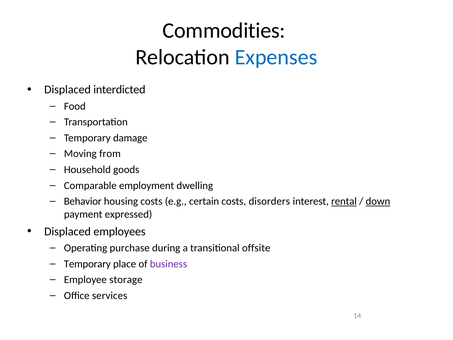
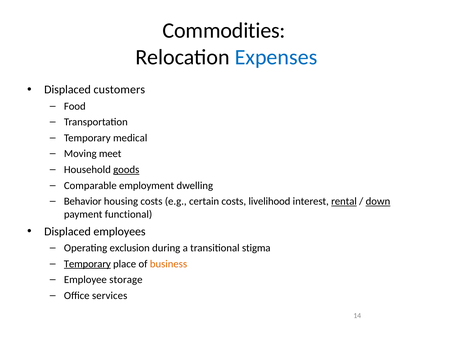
interdicted: interdicted -> customers
damage: damage -> medical
from: from -> meet
goods underline: none -> present
disorders: disorders -> livelihood
expressed: expressed -> functional
purchase: purchase -> exclusion
offsite: offsite -> stigma
Temporary at (87, 264) underline: none -> present
business colour: purple -> orange
